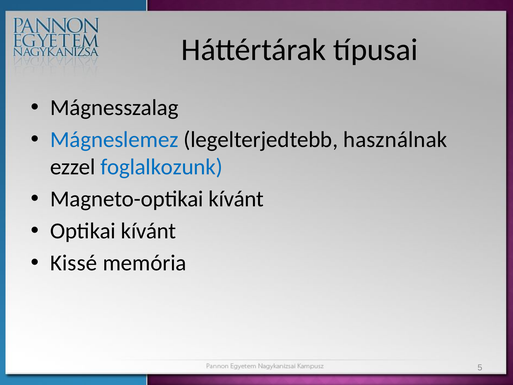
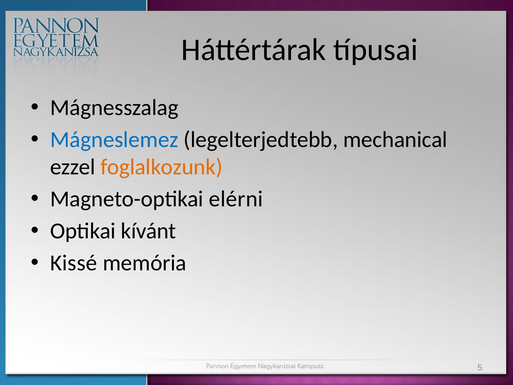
használnak: használnak -> mechanical
foglalkozunk colour: blue -> orange
Magneto-optikai kívánt: kívánt -> elérni
